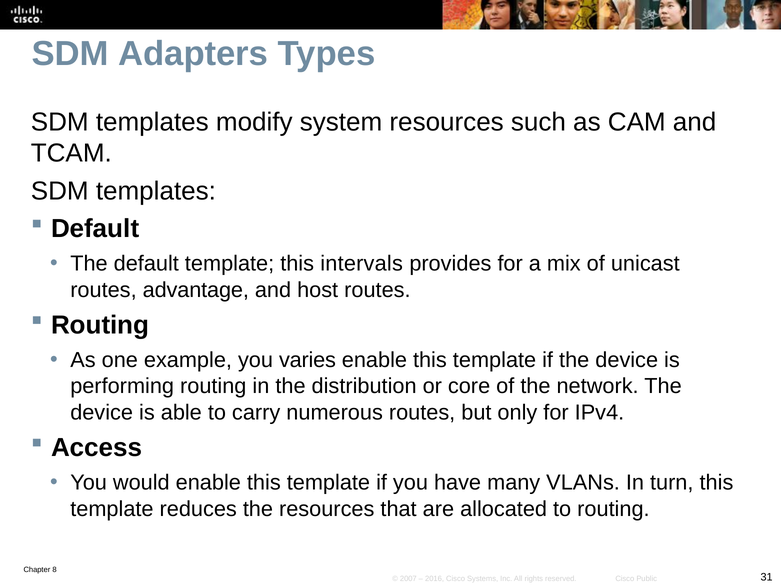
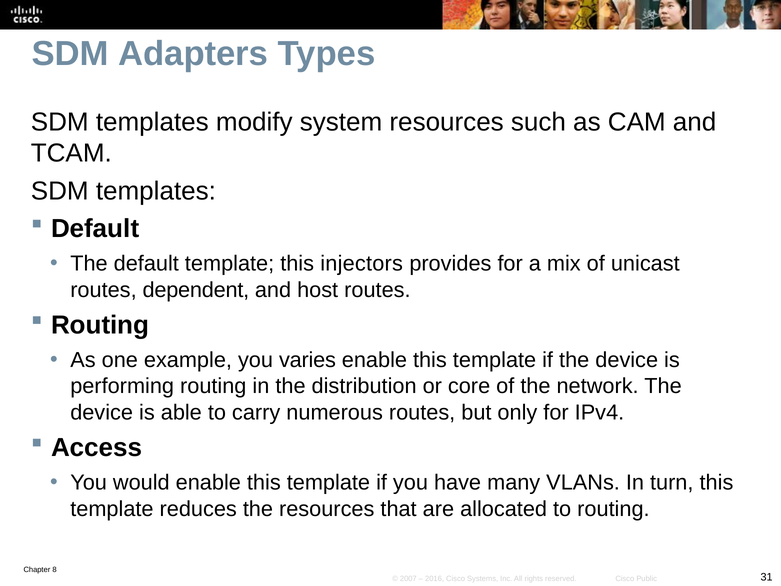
intervals: intervals -> injectors
advantage: advantage -> dependent
